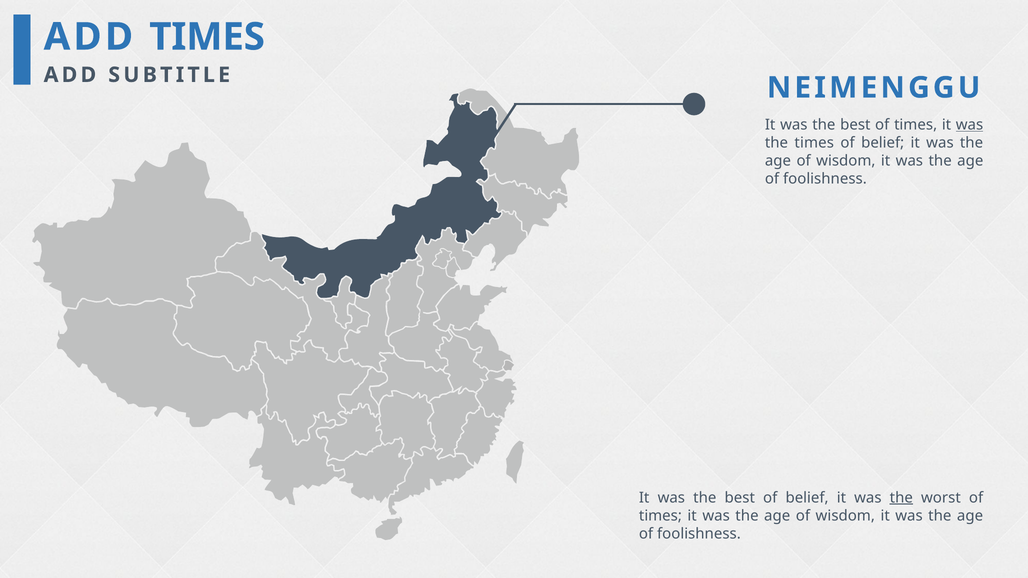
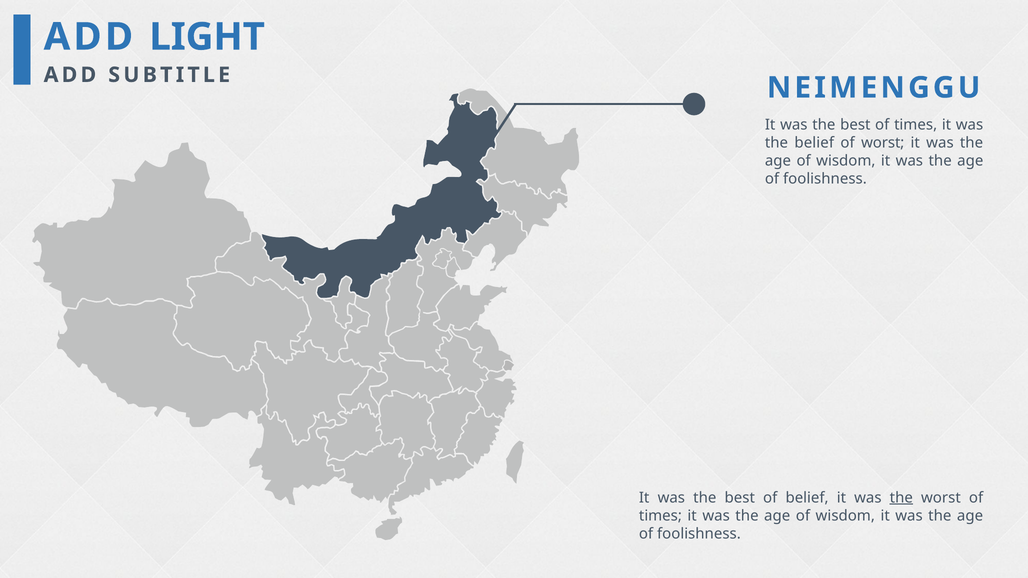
ADD TIMES: TIMES -> LIGHT
was at (969, 125) underline: present -> none
the times: times -> belief
belief at (883, 143): belief -> worst
